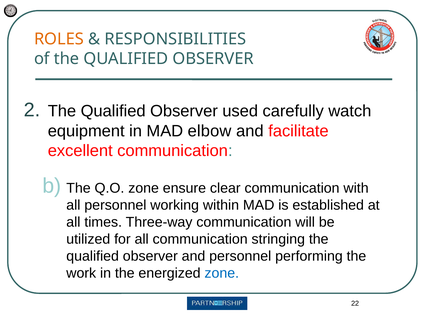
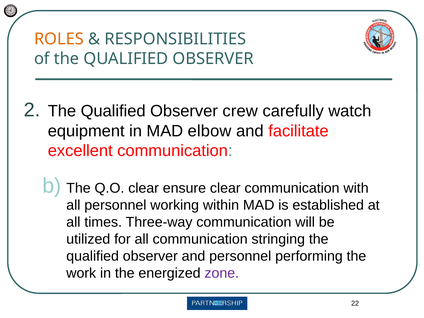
used: used -> crew
Q.O zone: zone -> clear
zone at (222, 273) colour: blue -> purple
